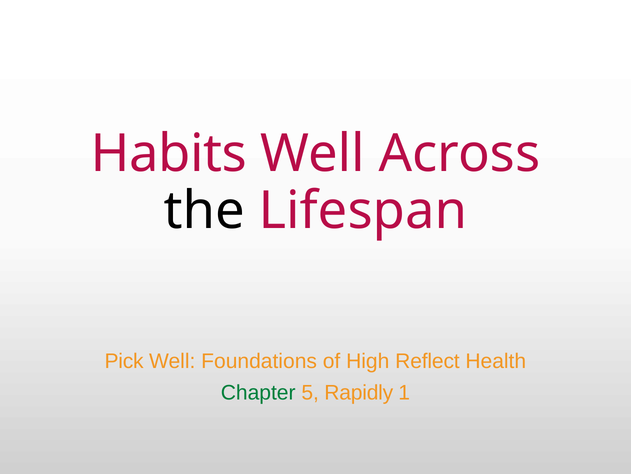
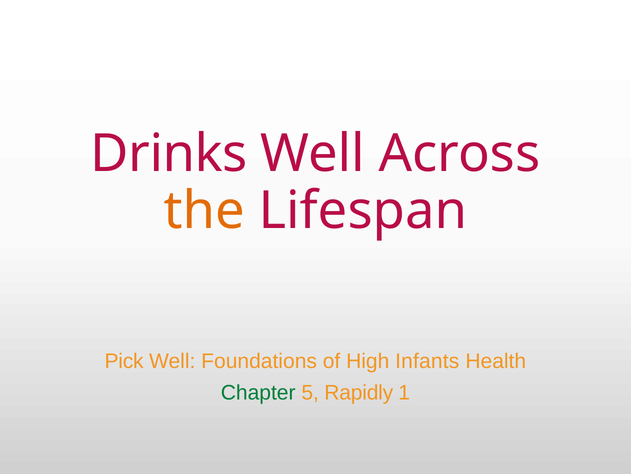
Habits: Habits -> Drinks
the colour: black -> orange
Reflect: Reflect -> Infants
